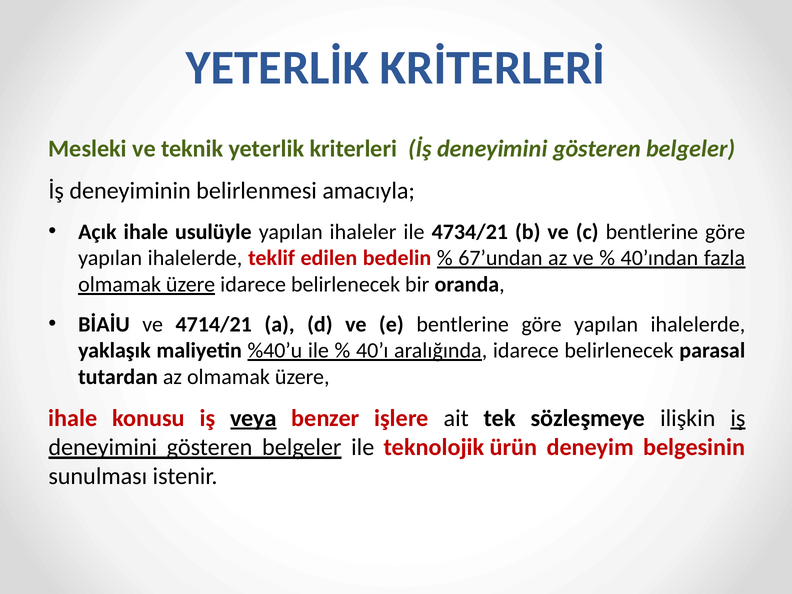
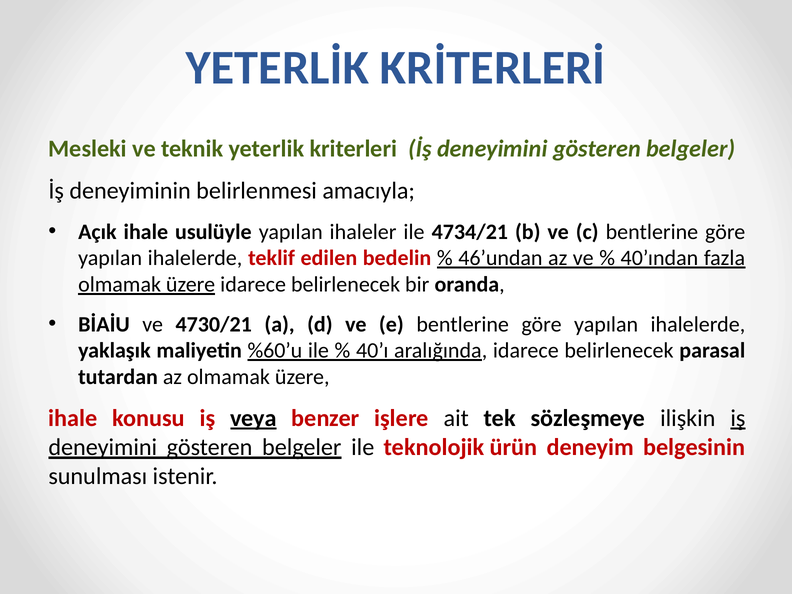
67’undan: 67’undan -> 46’undan
4714/21: 4714/21 -> 4730/21
%40’u: %40’u -> %60’u
